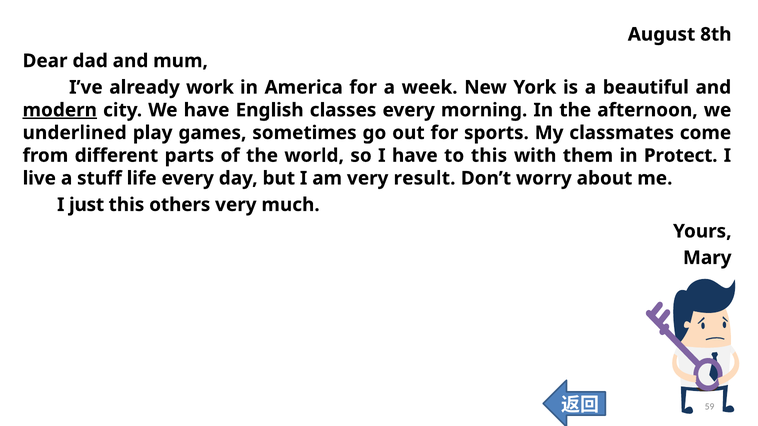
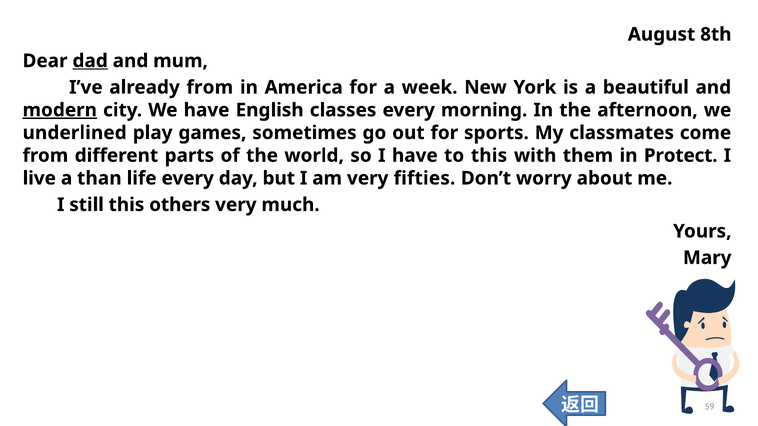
dad underline: none -> present
already work: work -> from
stuff: stuff -> than
result: result -> fifties
just: just -> still
